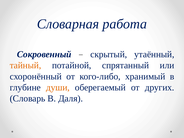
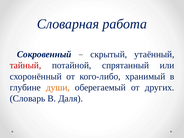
тайный colour: orange -> red
